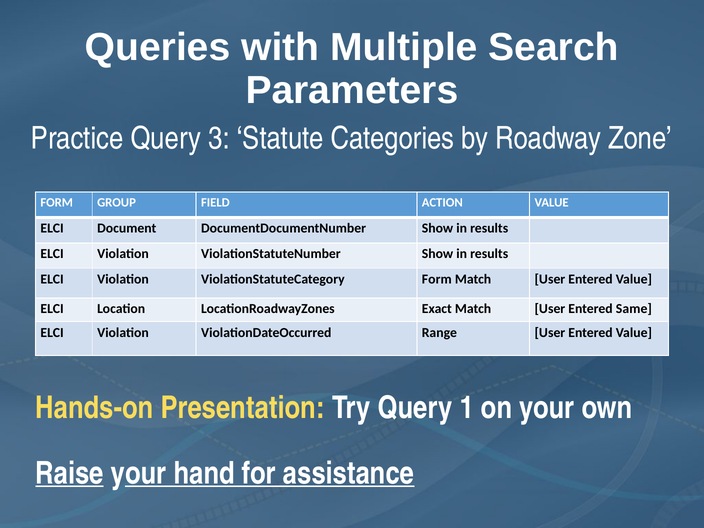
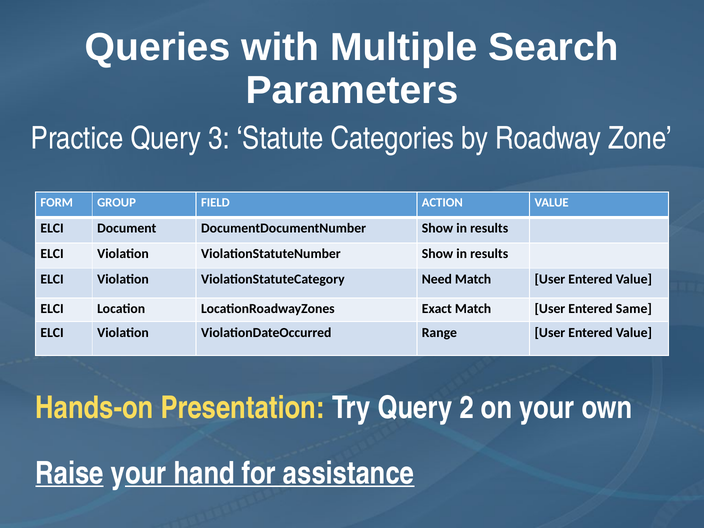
ViolationStatuteCategory Form: Form -> Need
1: 1 -> 2
